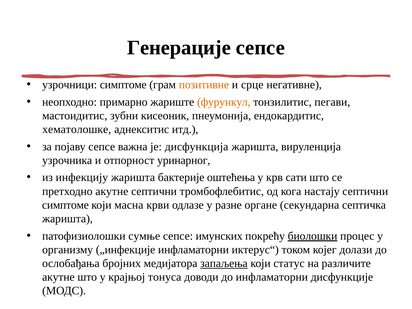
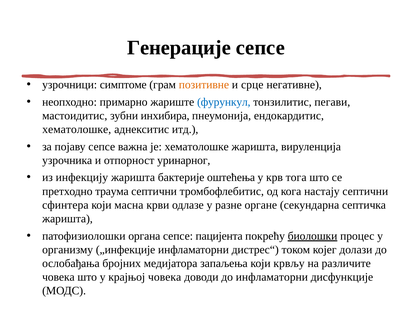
фурункул colour: orange -> blue
кисеоник: кисеоник -> инхибира
је дисфункција: дисфункција -> хематолошке
сати: сати -> тога
aкутне: aкутне -> трaумa
симптоме at (65, 205): симптоме -> сфинтера
сумње: сумње -> органа
имунских: имунских -> пацијента
иктерус“: иктерус“ -> дистрес“
запаљења underline: present -> none
статус: статус -> крвљу
акутне at (58, 277): акутне -> човека
крајњој тонуса: тонуса -> човека
